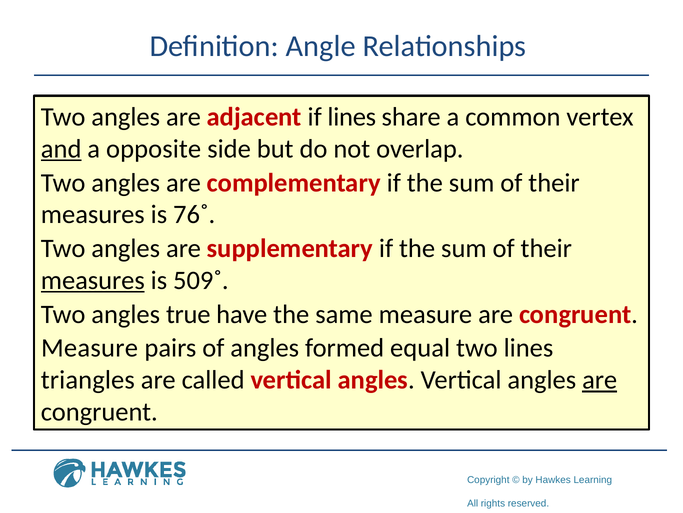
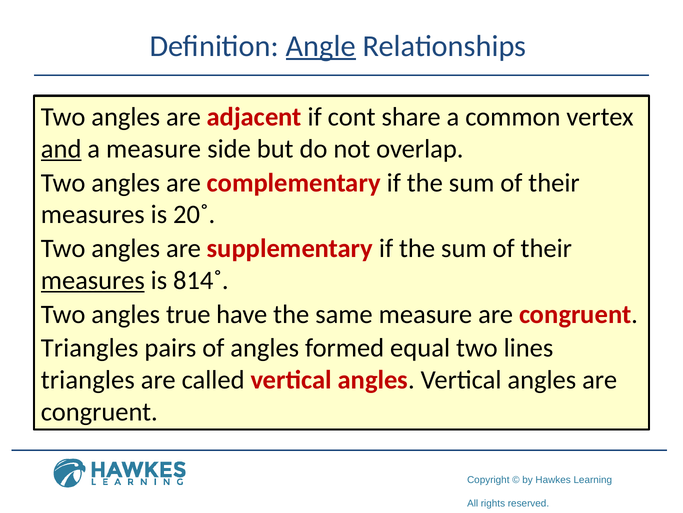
Angle underline: none -> present
if lines: lines -> cont
a opposite: opposite -> measure
76˚: 76˚ -> 20˚
509˚: 509˚ -> 814˚
Measure at (90, 348): Measure -> Triangles
are at (600, 380) underline: present -> none
